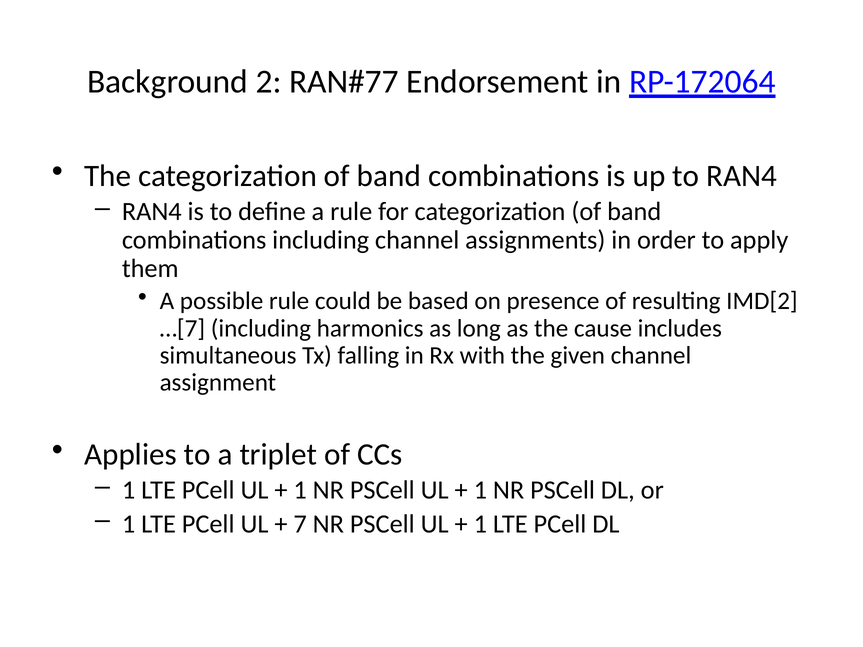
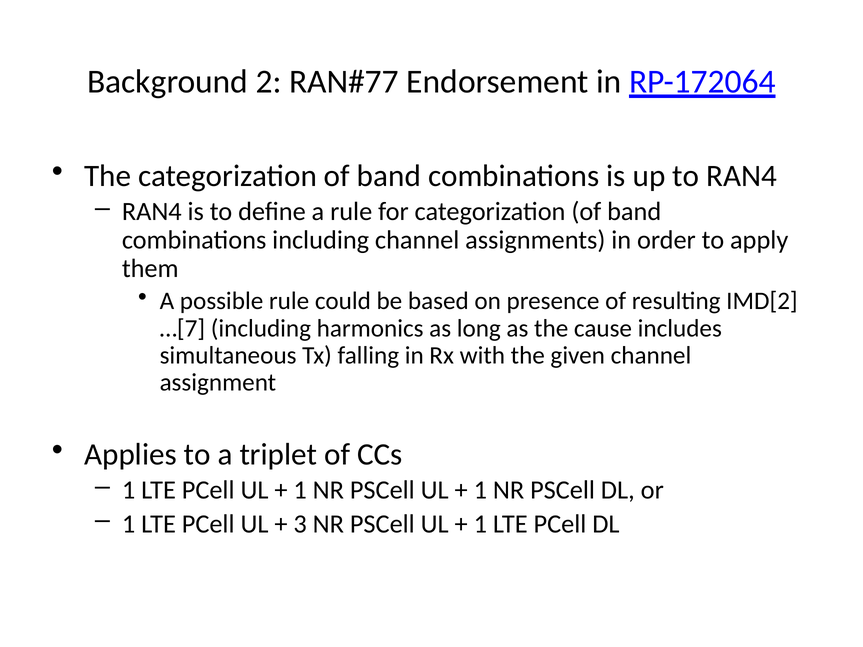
7: 7 -> 3
